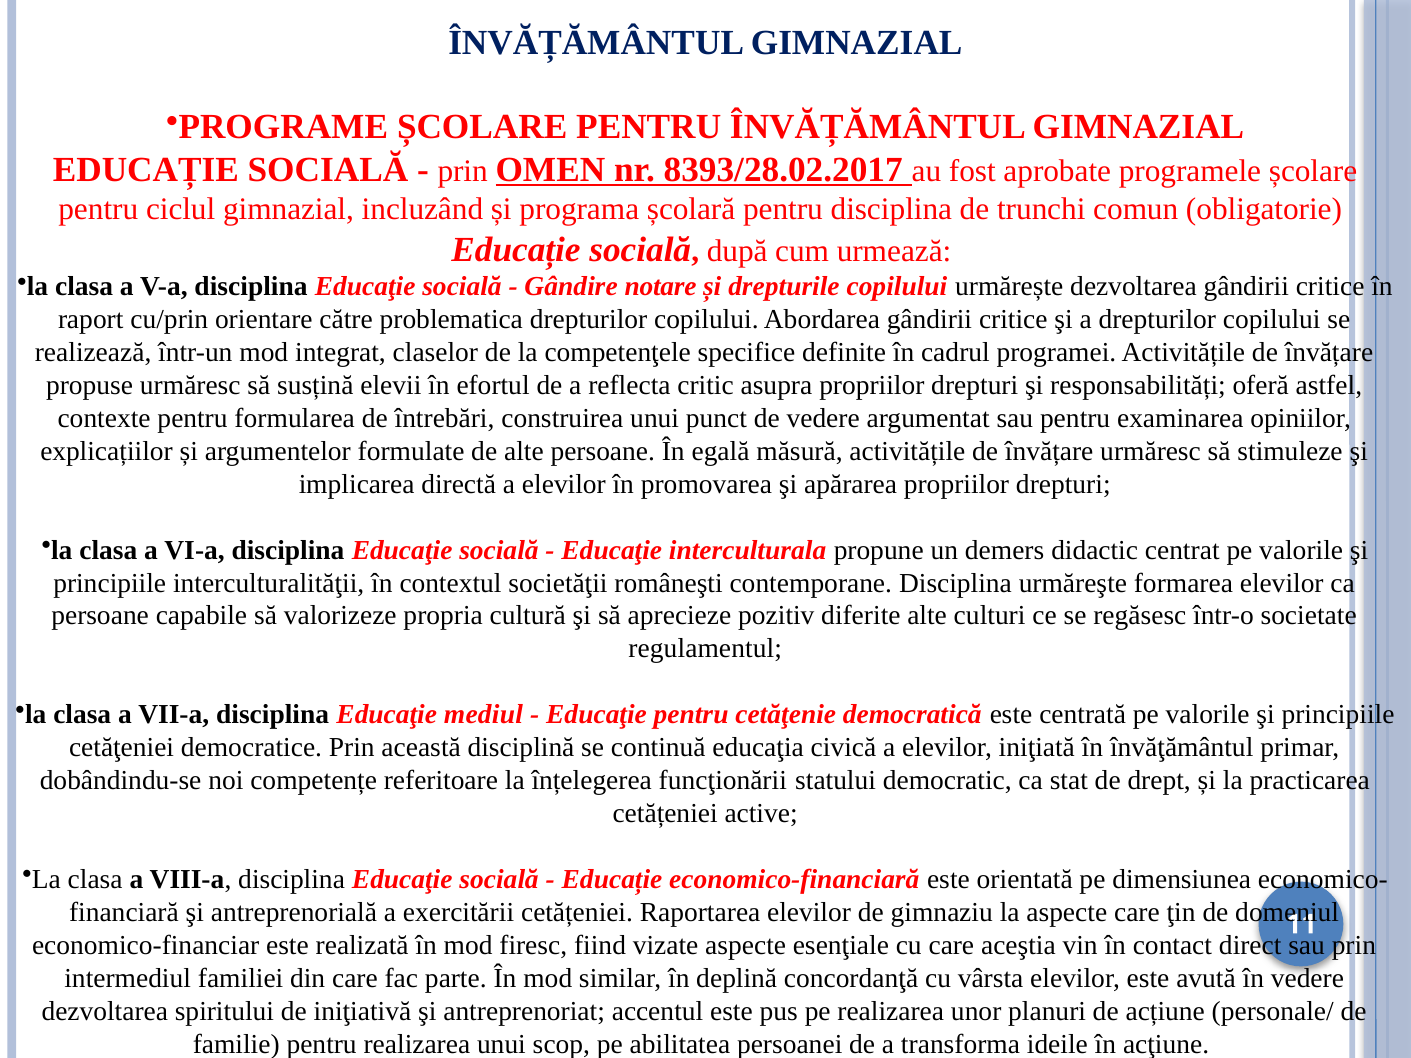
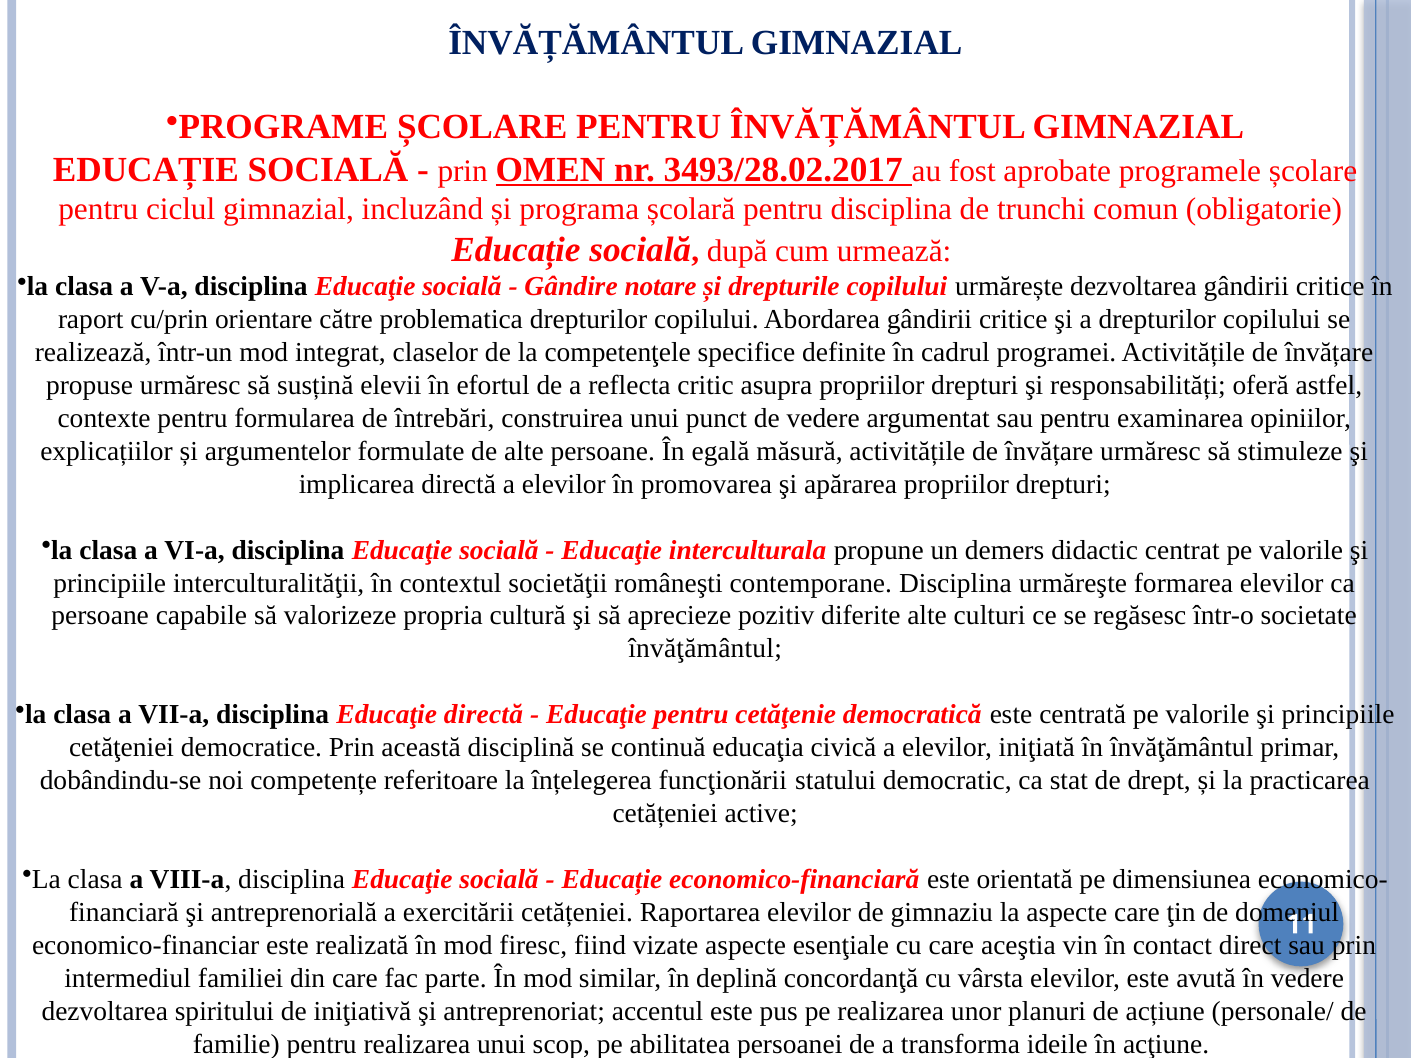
8393/28.02.2017: 8393/28.02.2017 -> 3493/28.02.2017
regulamentul at (705, 649): regulamentul -> învăţământul
Educaţie mediul: mediul -> directă
